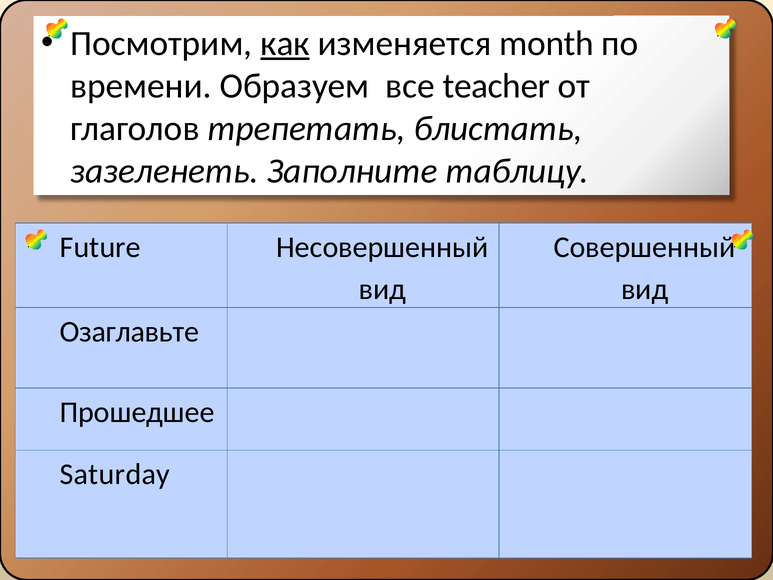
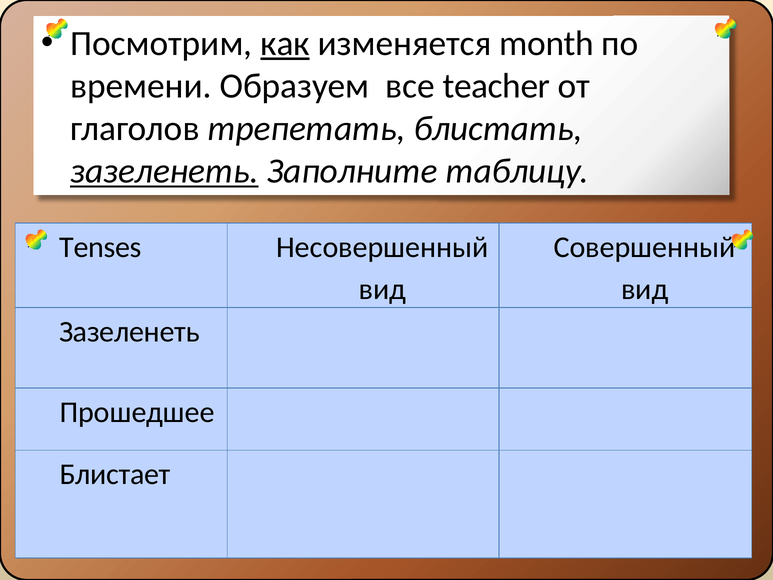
зазеленеть at (164, 171) underline: none -> present
Future: Future -> Tenses
Озаглавьте at (129, 332): Озаглавьте -> Зазеленеть
Saturday: Saturday -> Блистает
